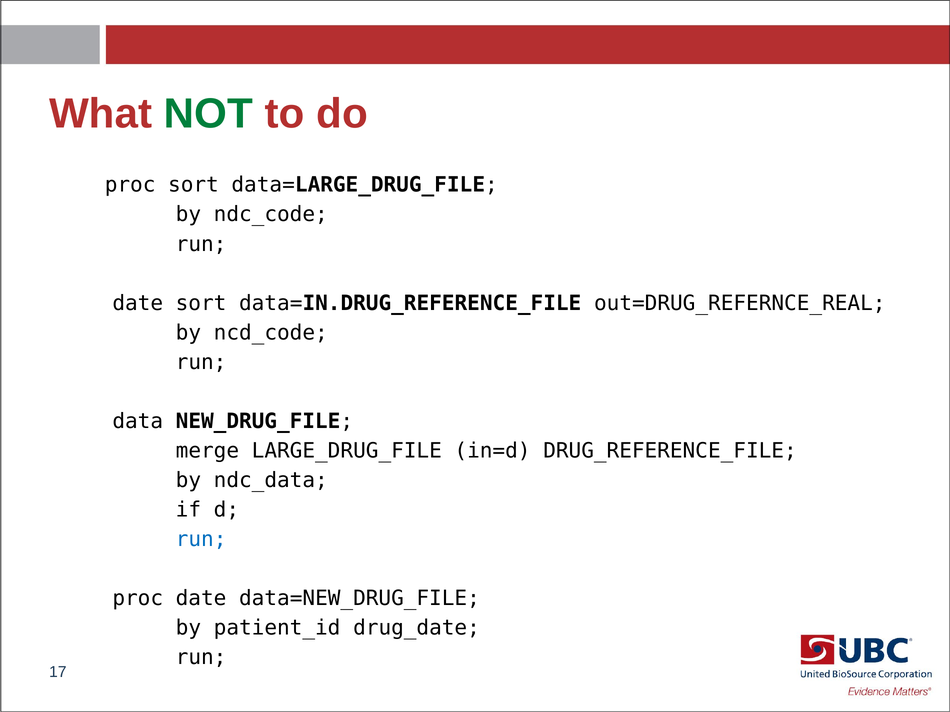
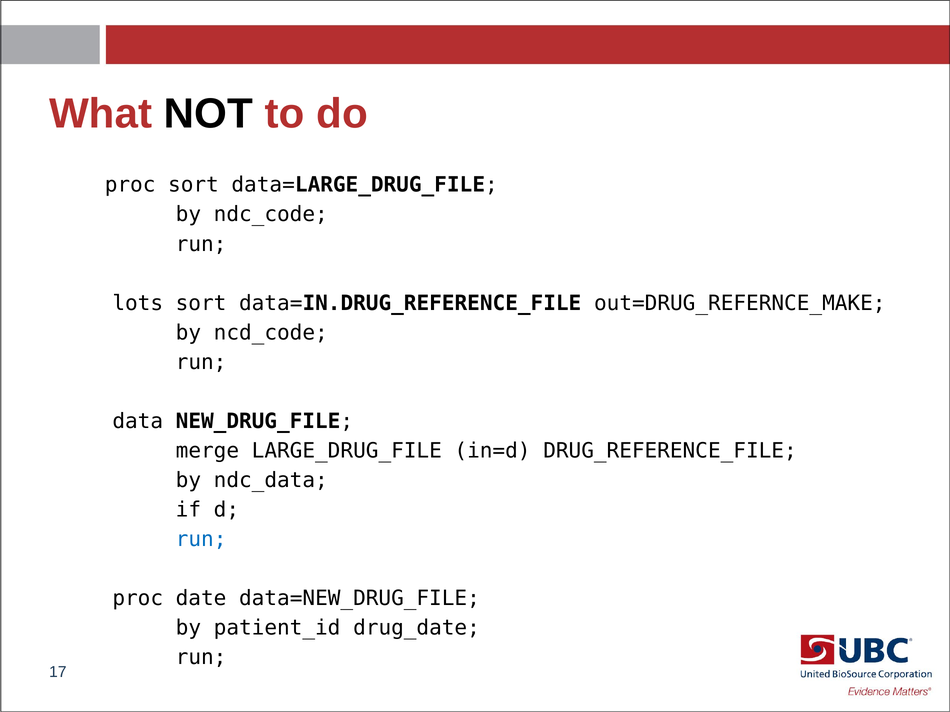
NOT colour: green -> black
date at (138, 303): date -> lots
out=DRUG_REFERNCE_REAL: out=DRUG_REFERNCE_REAL -> out=DRUG_REFERNCE_MAKE
